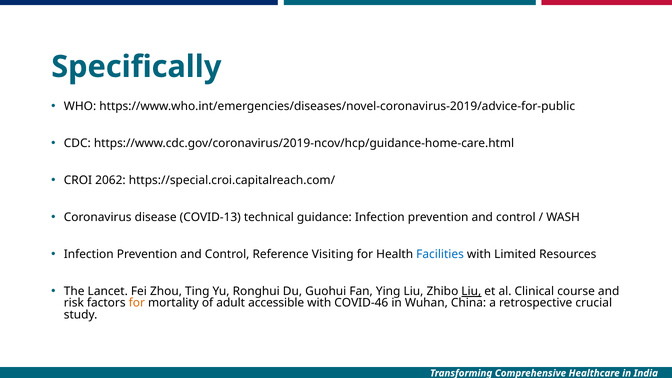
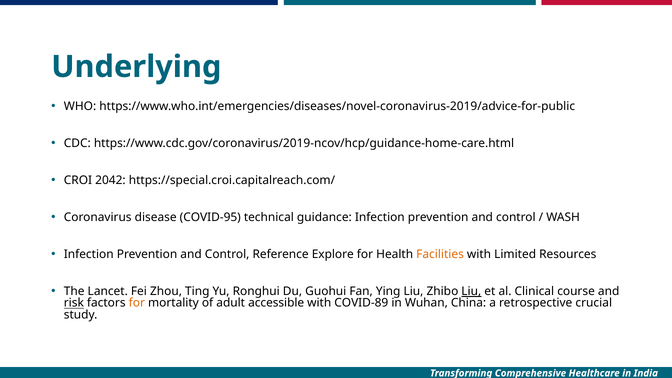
Specifically: Specifically -> Underlying
2062: 2062 -> 2042
COVID-13: COVID-13 -> COVID-95
Visiting: Visiting -> Explore
Facilities colour: blue -> orange
risk underline: none -> present
COVID-46: COVID-46 -> COVID-89
